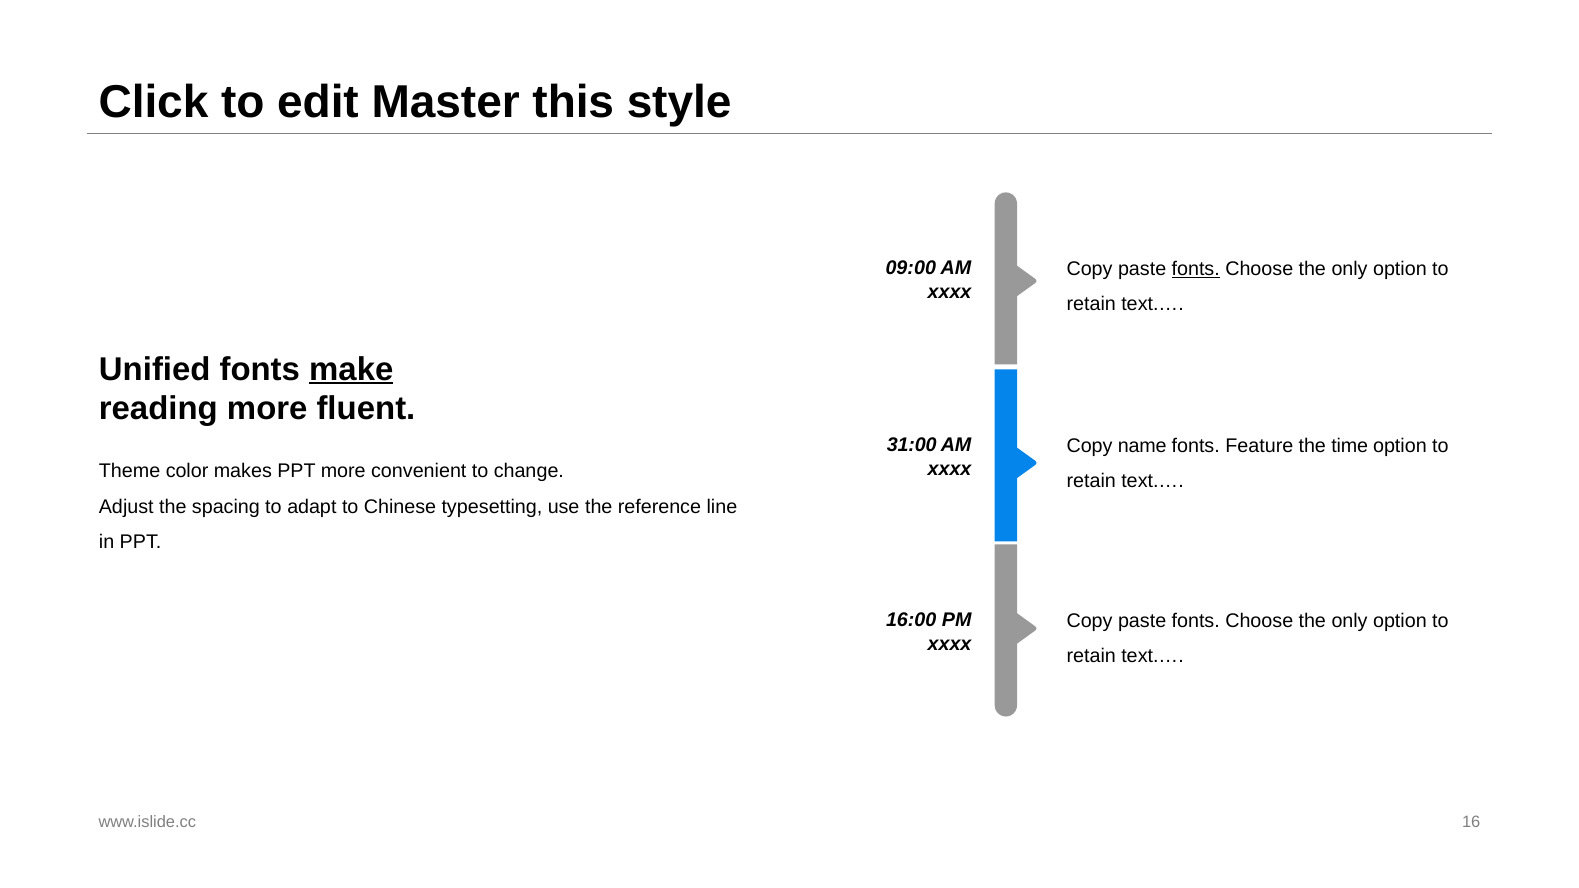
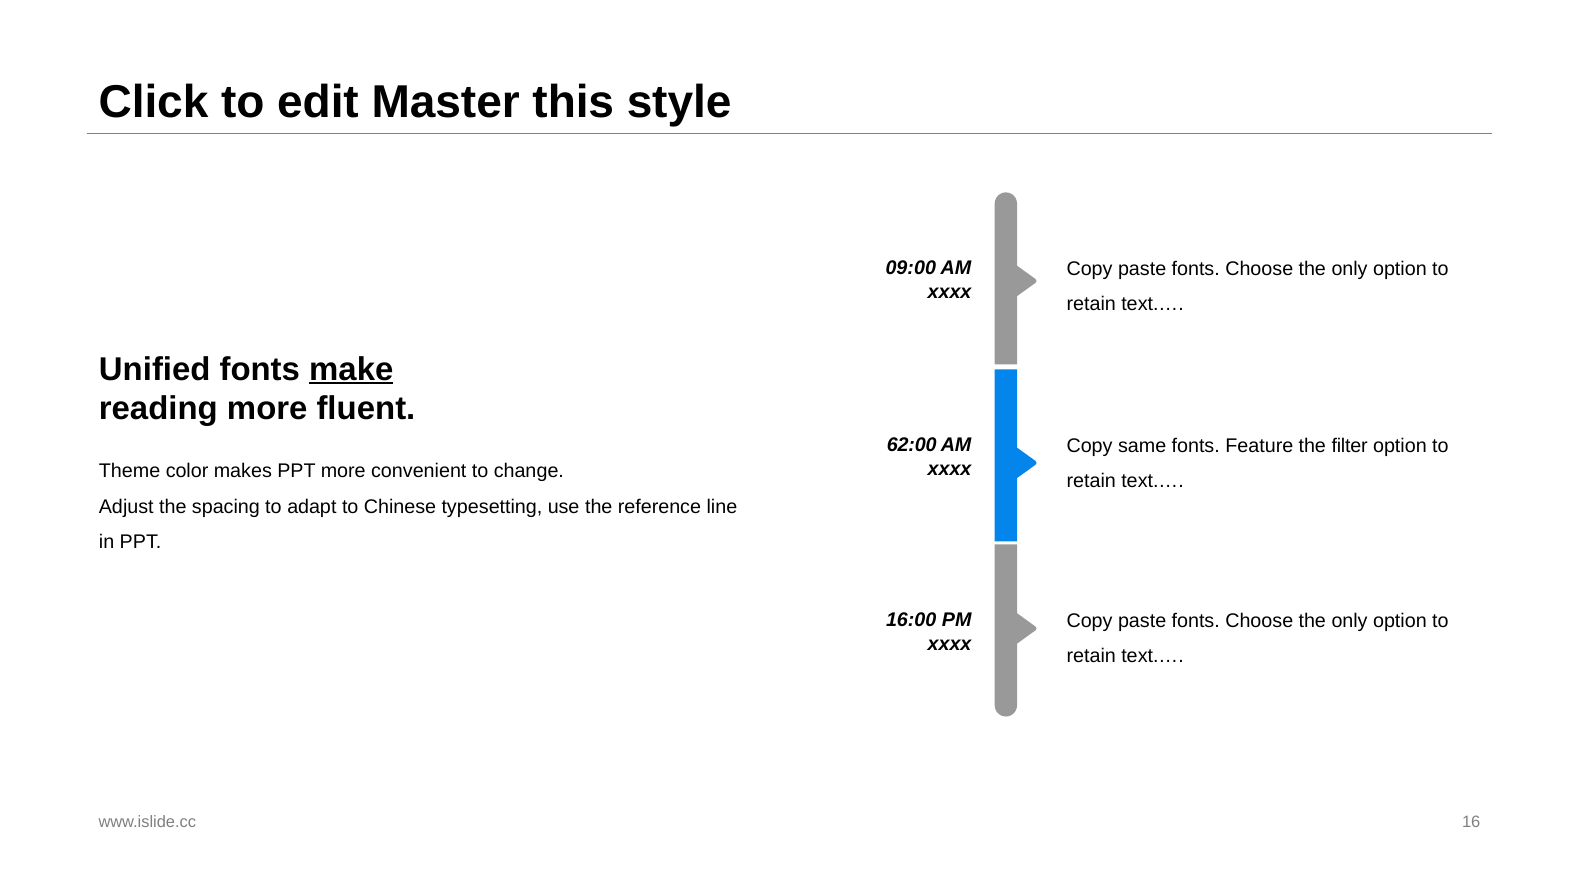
fonts at (1196, 269) underline: present -> none
31:00: 31:00 -> 62:00
name: name -> same
time: time -> filter
